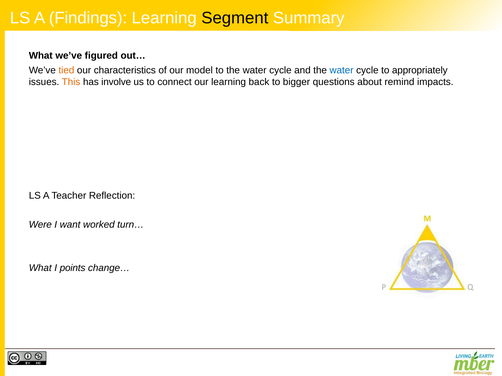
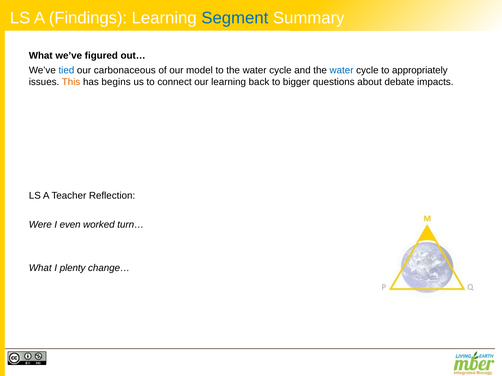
Segment colour: black -> blue
tied colour: orange -> blue
characteristics: characteristics -> carbonaceous
involve: involve -> begins
remind: remind -> debate
want: want -> even
points: points -> plenty
